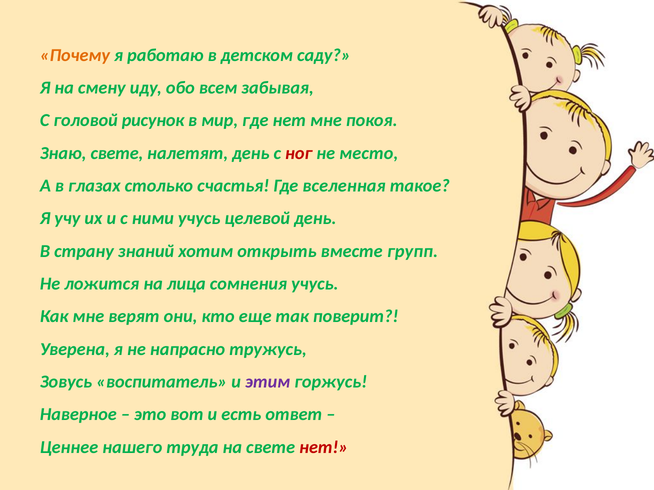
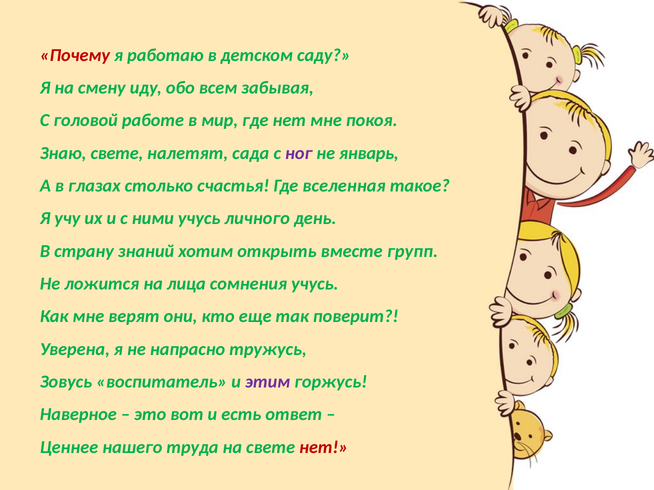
Почему colour: orange -> red
рисунок: рисунок -> работе
налетят день: день -> сада
ног colour: red -> purple
место: место -> январь
целевой: целевой -> личного
